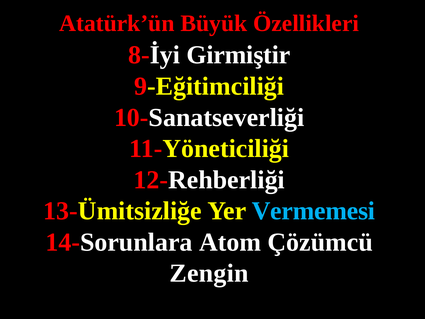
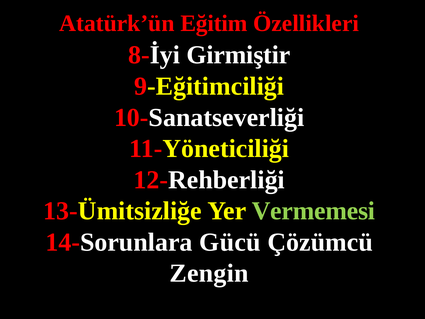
Büyük: Büyük -> Eğitim
Vermemesi colour: light blue -> light green
Atom: Atom -> Gücü
